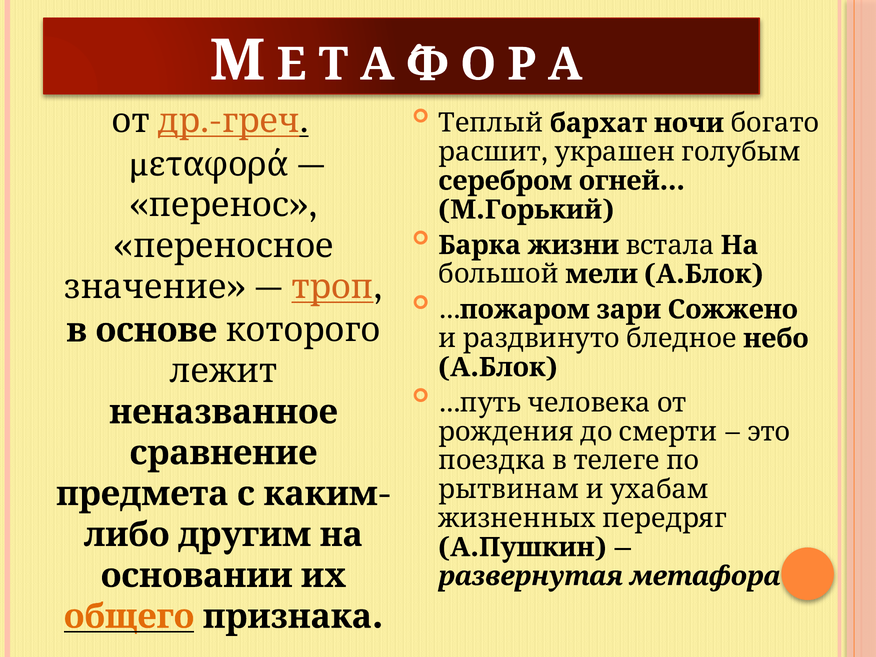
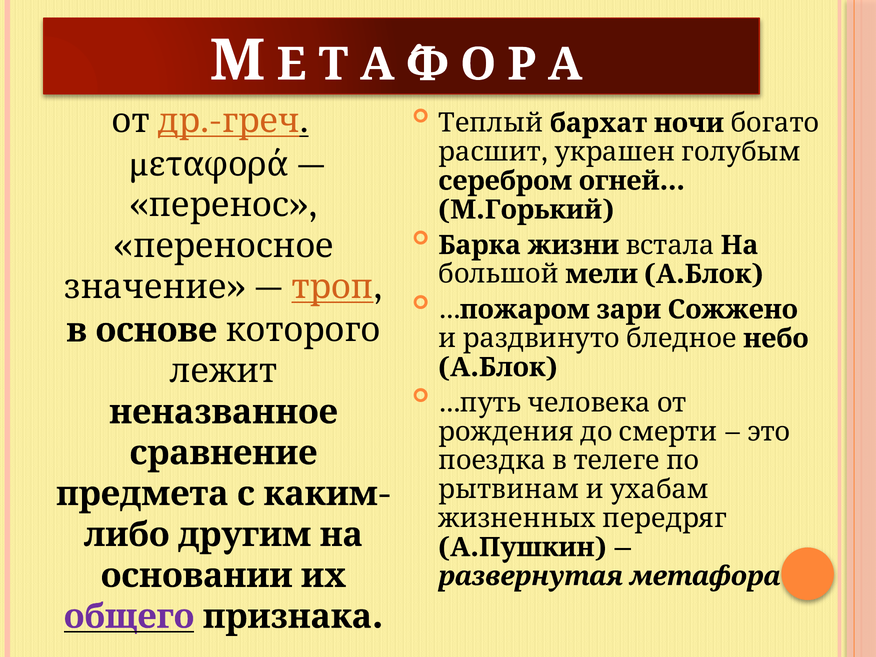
общего colour: orange -> purple
